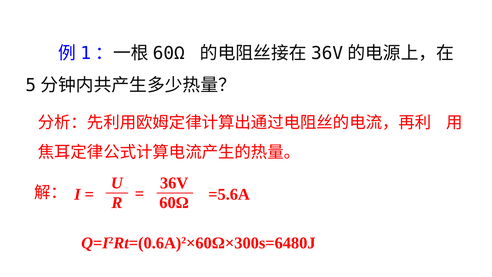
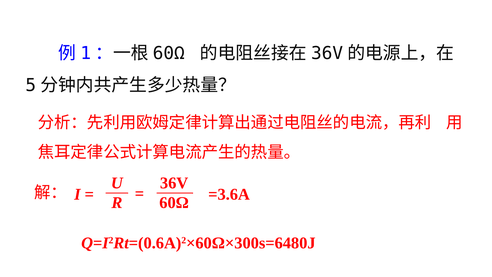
=5.6A: =5.6A -> =3.6A
